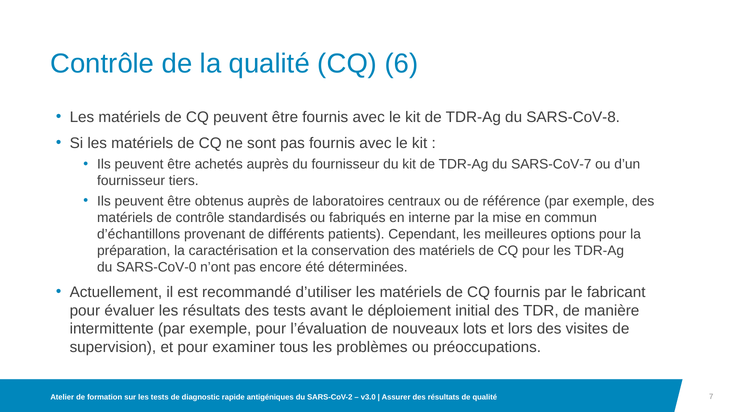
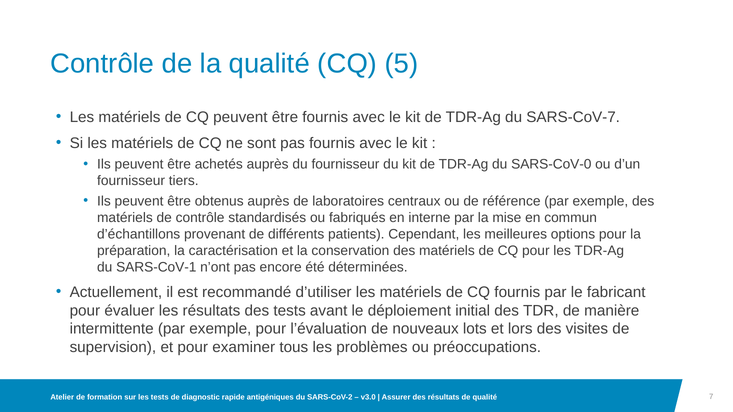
6: 6 -> 5
SARS-CoV-8: SARS-CoV-8 -> SARS-CoV-7
SARS-CoV-7: SARS-CoV-7 -> SARS-CoV-0
SARS-CoV-0: SARS-CoV-0 -> SARS-CoV-1
